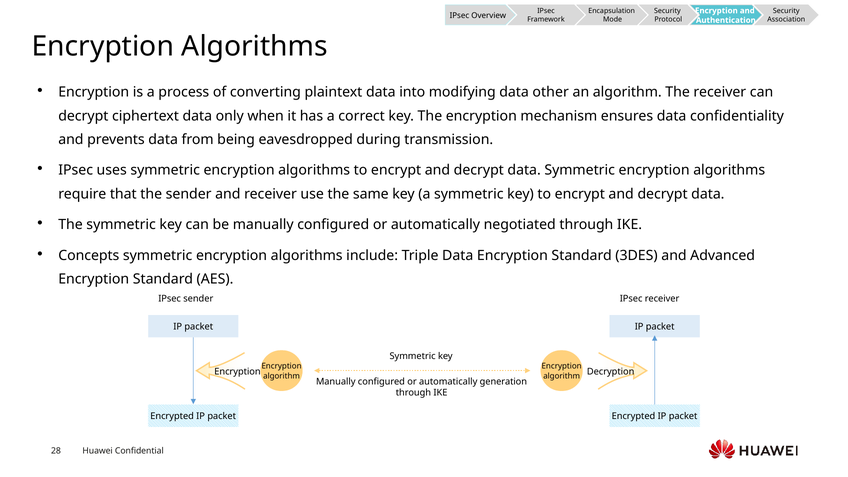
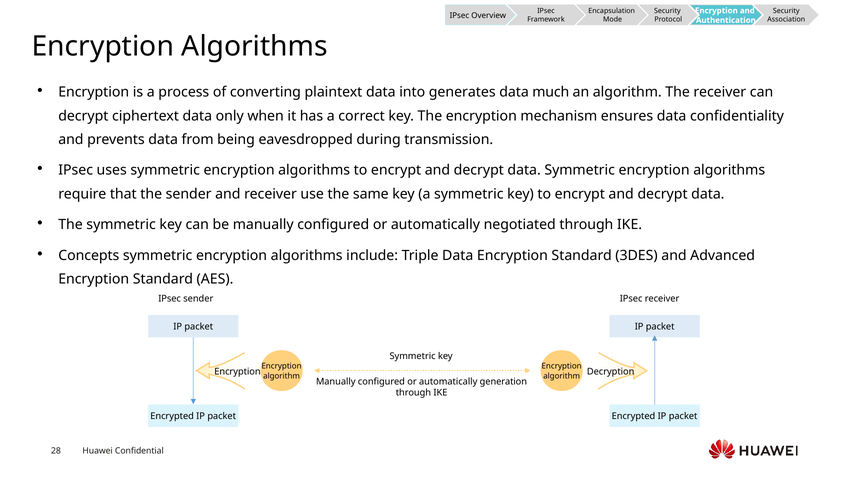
modifying: modifying -> generates
other: other -> much
